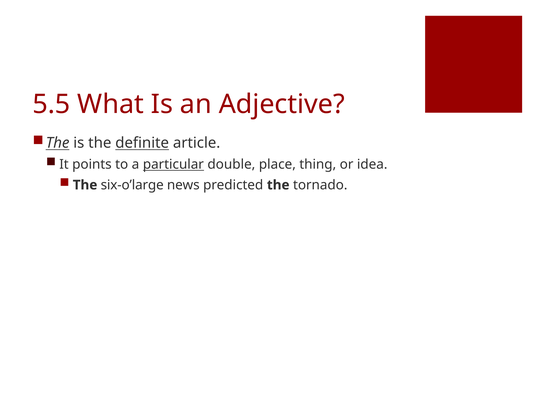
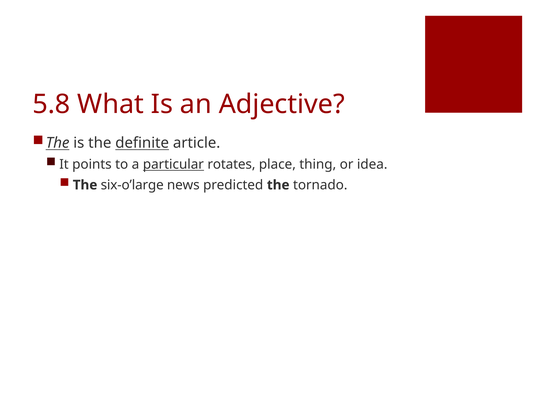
5.5: 5.5 -> 5.8
double: double -> rotates
